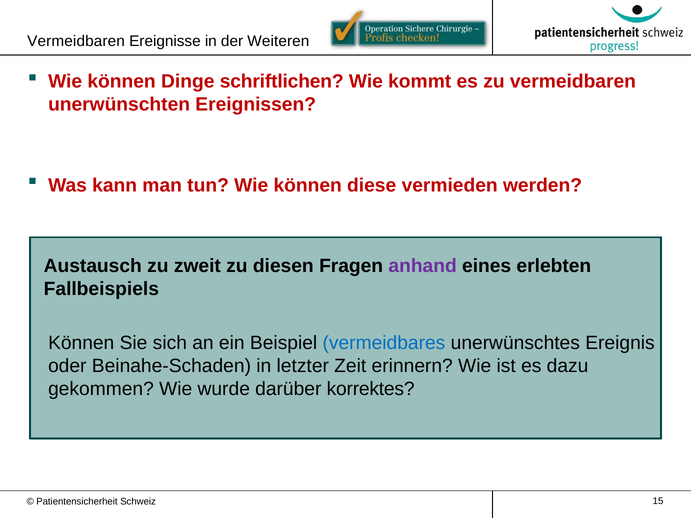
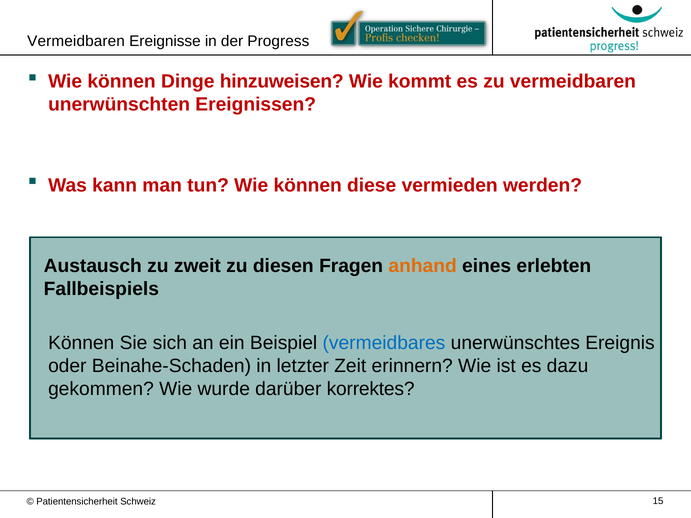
Weiteren: Weiteren -> Progress
schriftlichen: schriftlichen -> hinzuweisen
anhand colour: purple -> orange
